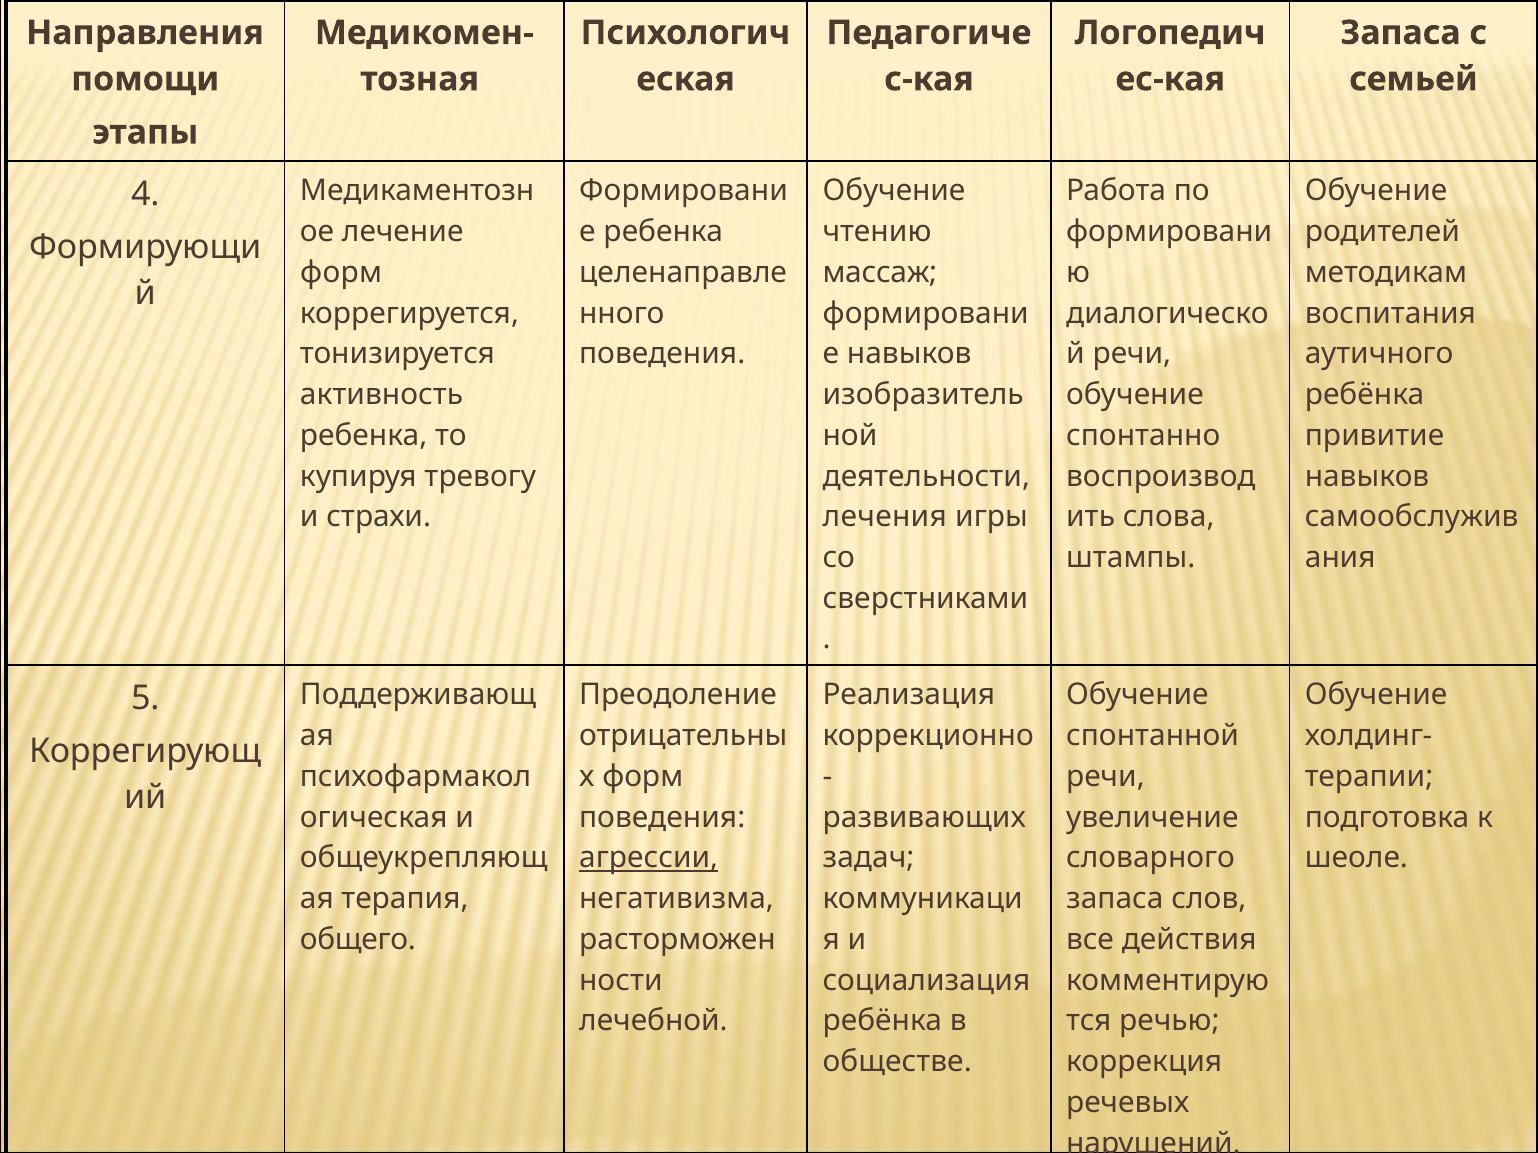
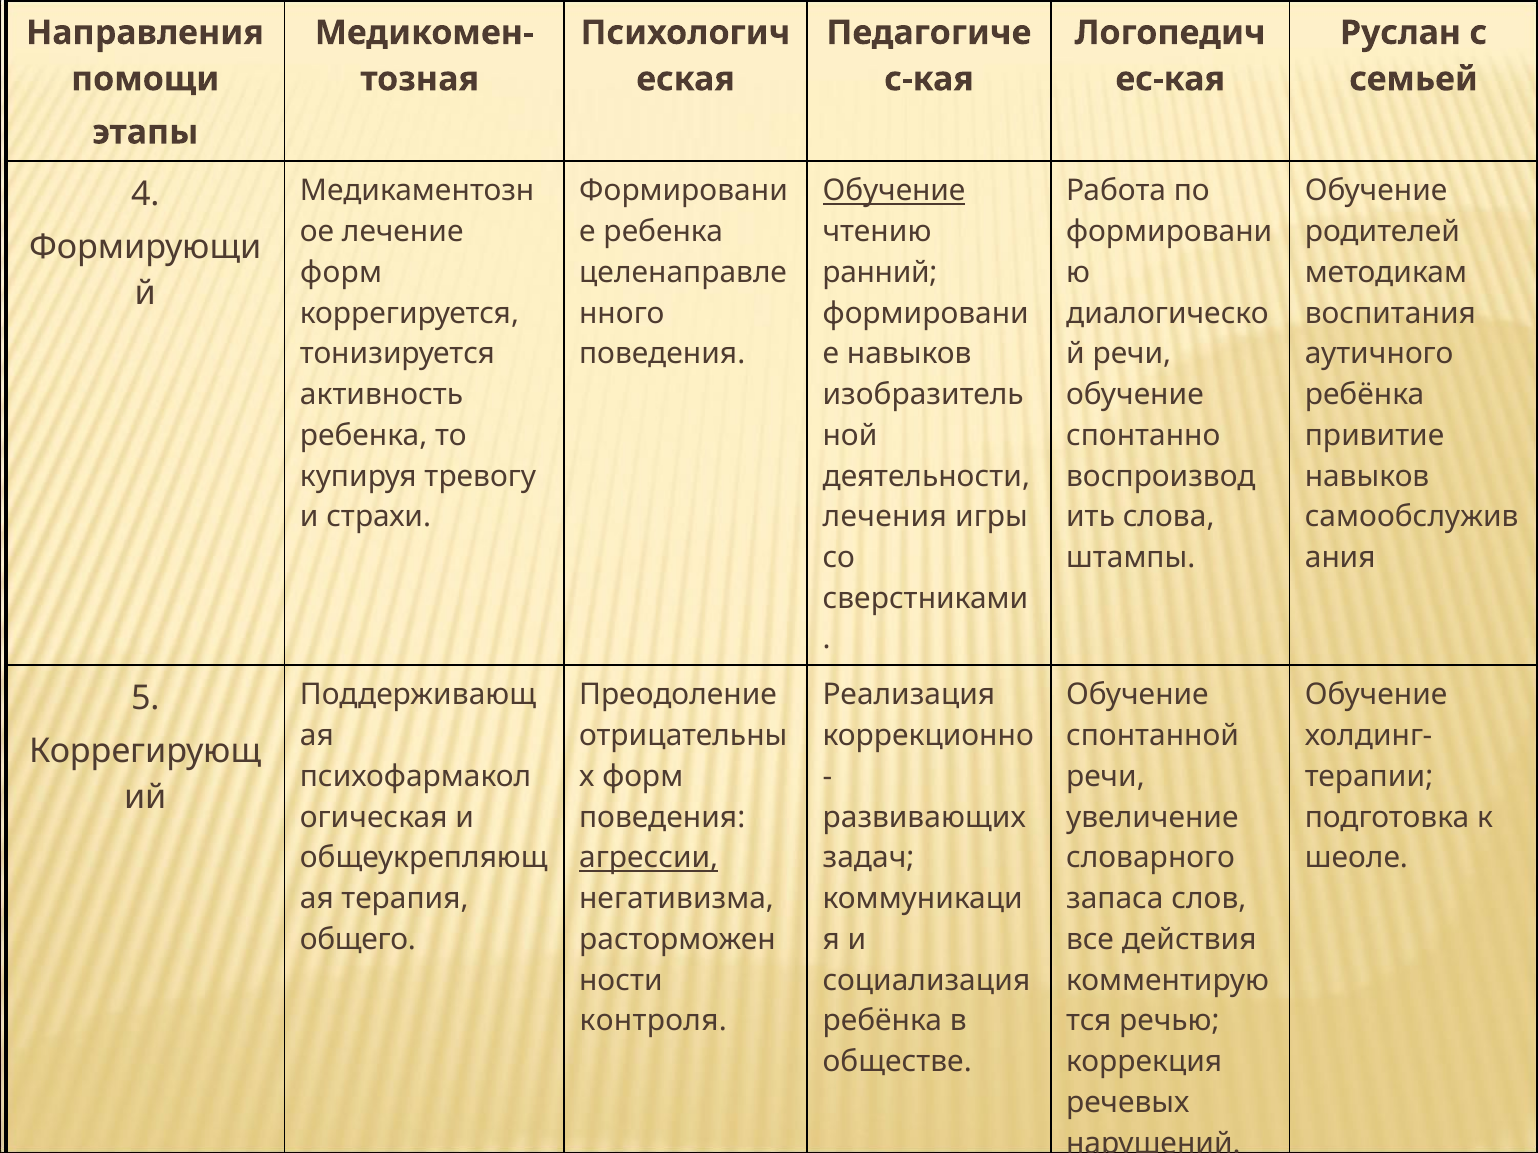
Запаса at (1400, 33): Запаса -> Руслан
Обучение at (894, 191) underline: none -> present
массаж: массаж -> ранний
лечебной: лечебной -> контроля
